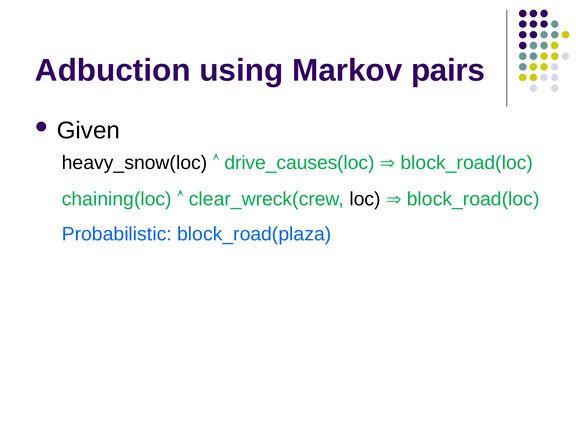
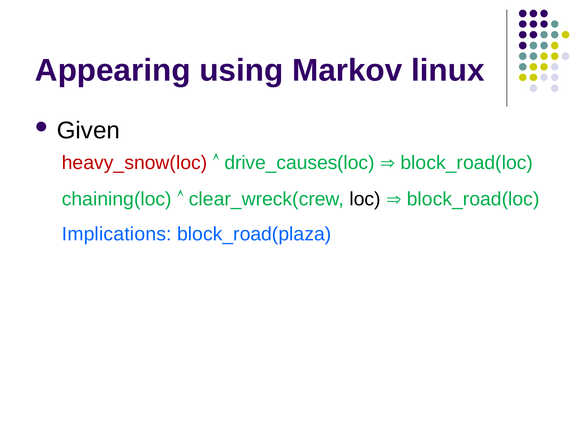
Adbuction: Adbuction -> Appearing
pairs: pairs -> linux
heavy_snow(loc colour: black -> red
Probabilistic: Probabilistic -> Implications
